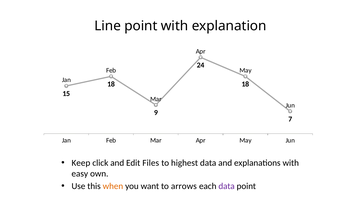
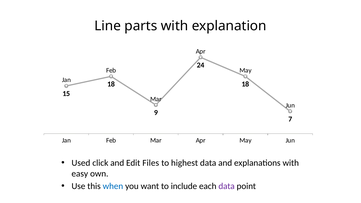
Line point: point -> parts
Keep: Keep -> Used
when colour: orange -> blue
arrows: arrows -> include
